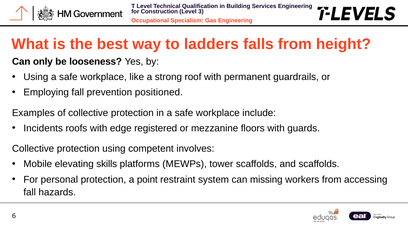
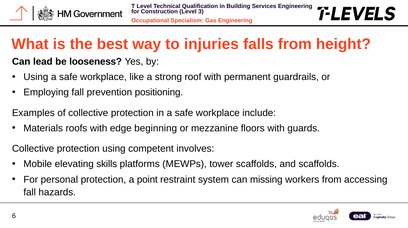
ladders: ladders -> injuries
only: only -> lead
positioned: positioned -> positioning
Incidents: Incidents -> Materials
registered: registered -> beginning
